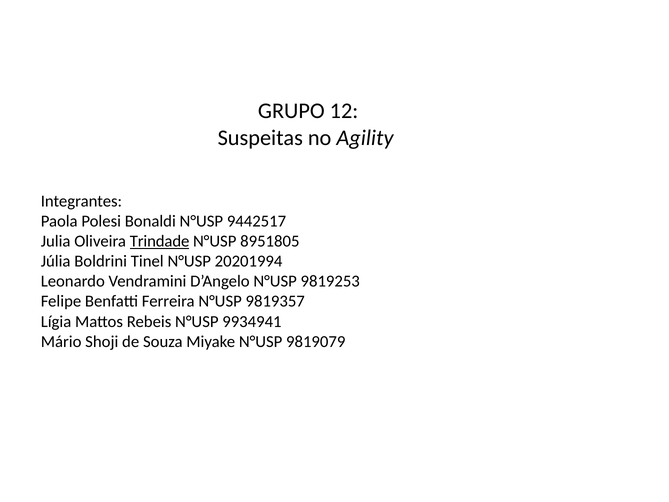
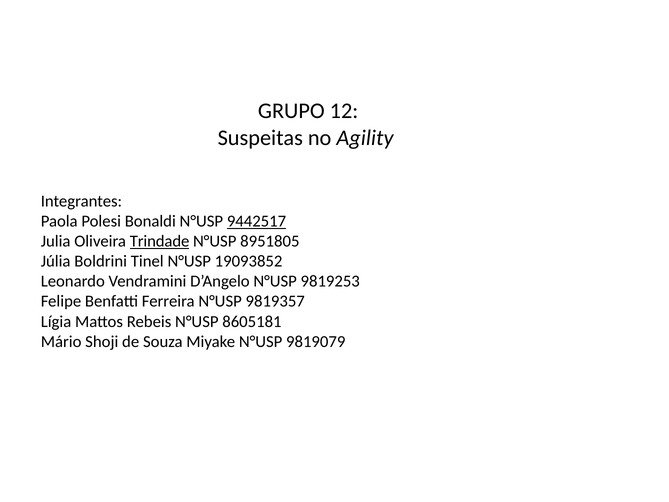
9442517 underline: none -> present
20201994: 20201994 -> 19093852
9934941: 9934941 -> 8605181
